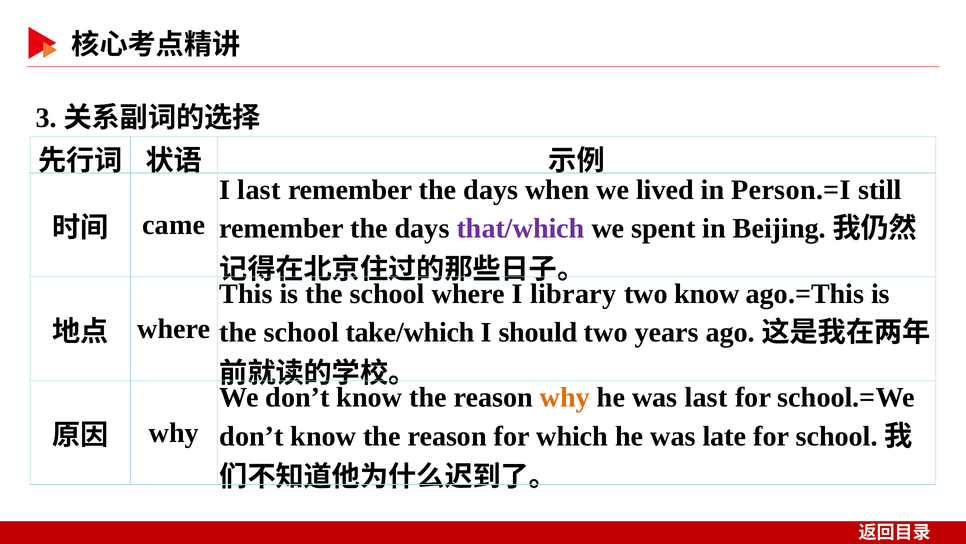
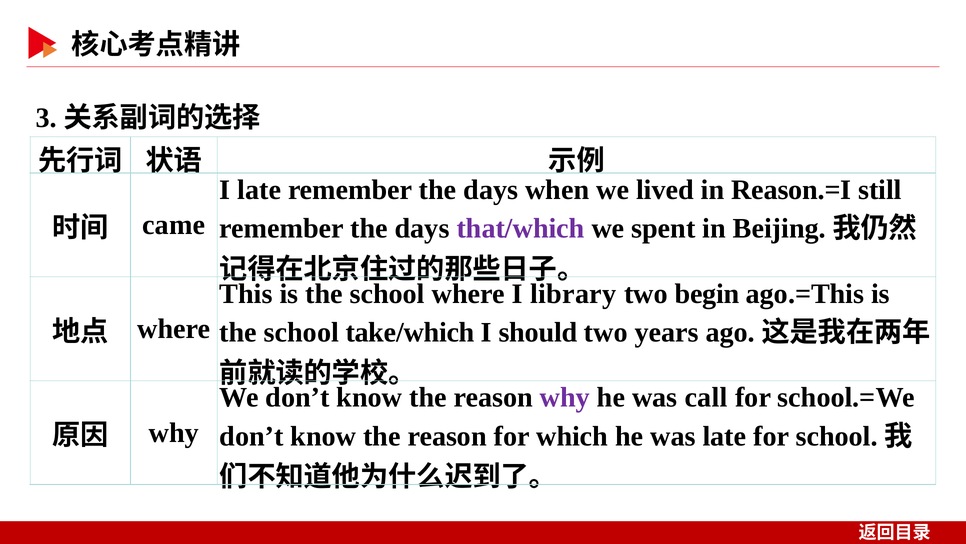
I last: last -> late
Person.=I: Person.=I -> Reason.=I
two know: know -> begin
why at (565, 397) colour: orange -> purple
was last: last -> call
